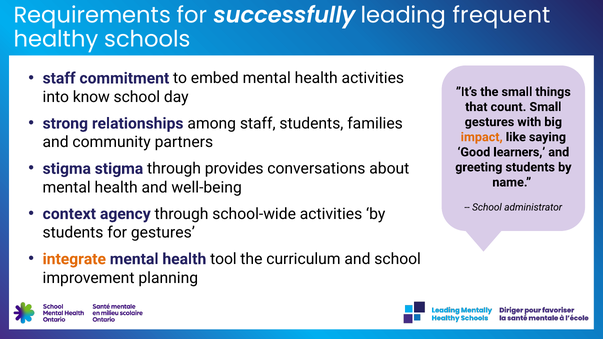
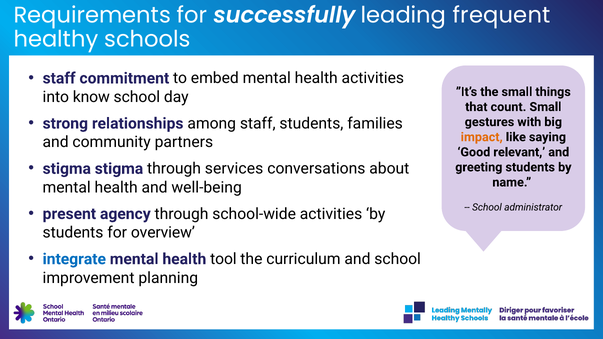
learners: learners -> relevant
provides: provides -> services
context: context -> present
for gestures: gestures -> overview
integrate colour: orange -> blue
